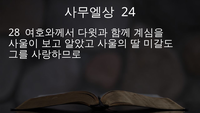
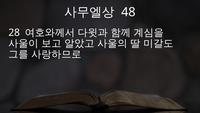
24: 24 -> 48
